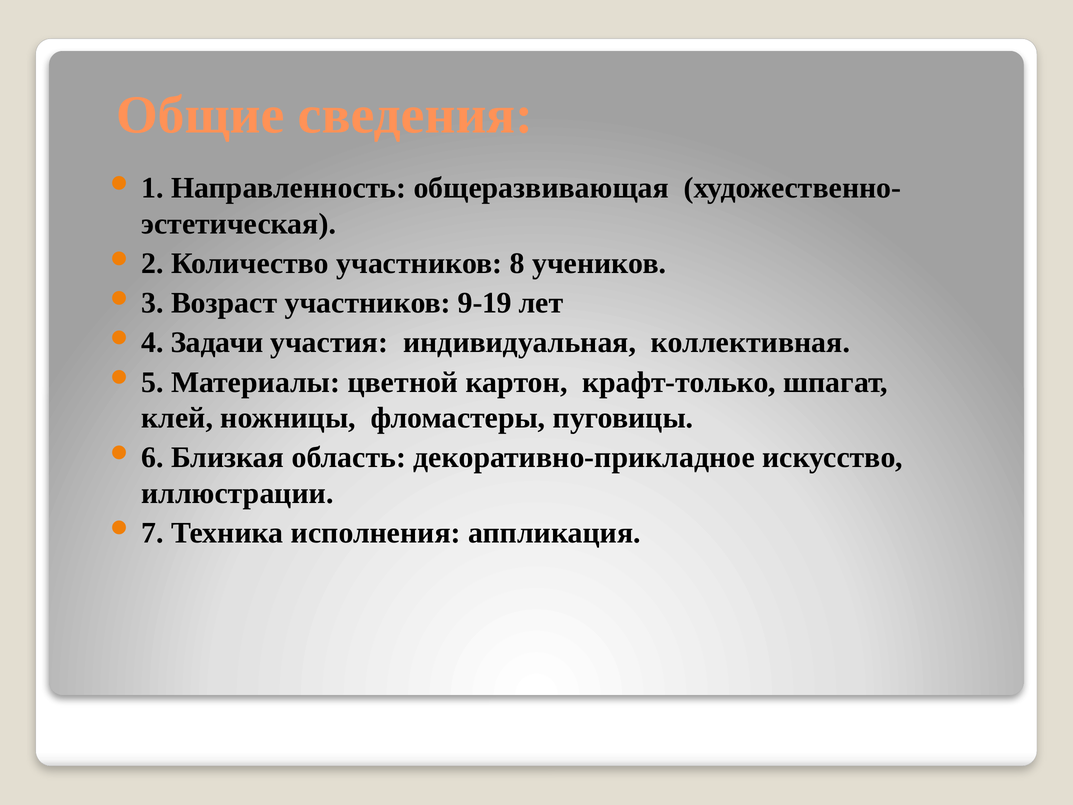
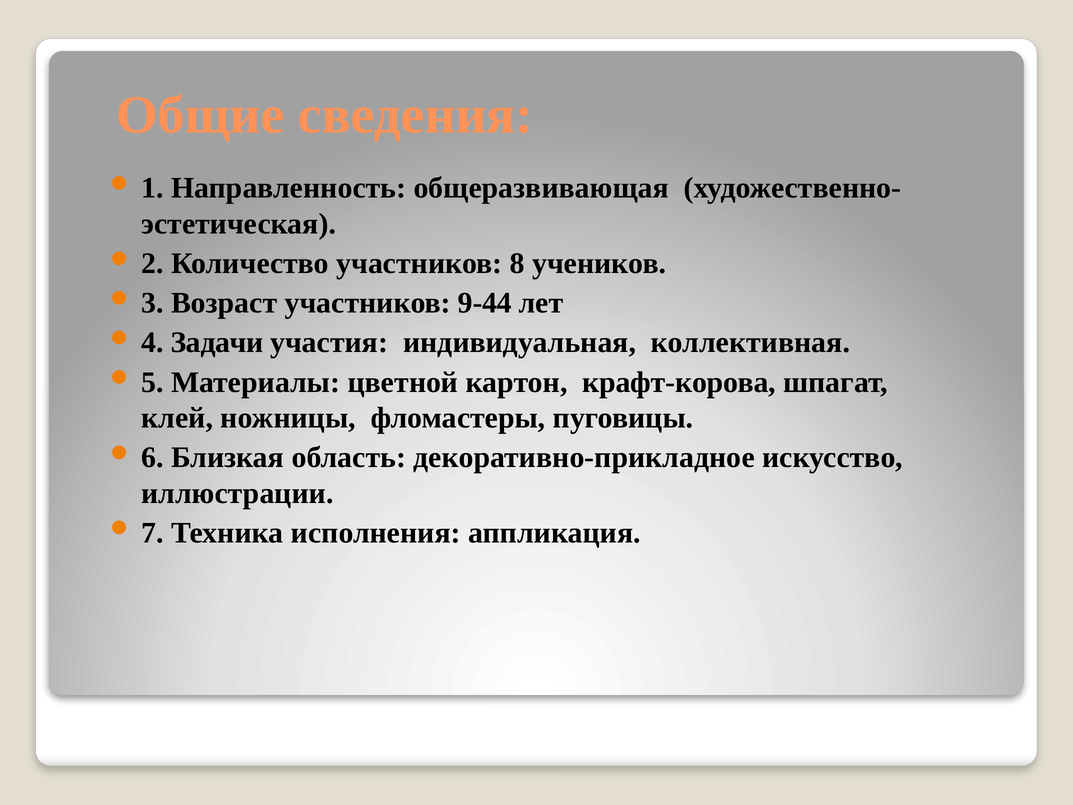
9-19: 9-19 -> 9-44
крафт-только: крафт-только -> крафт-корова
